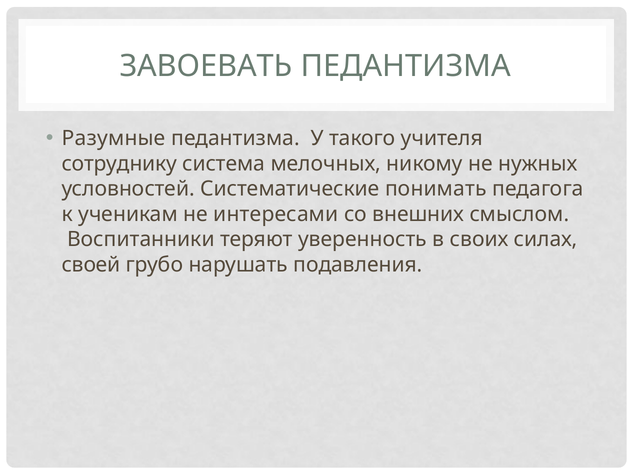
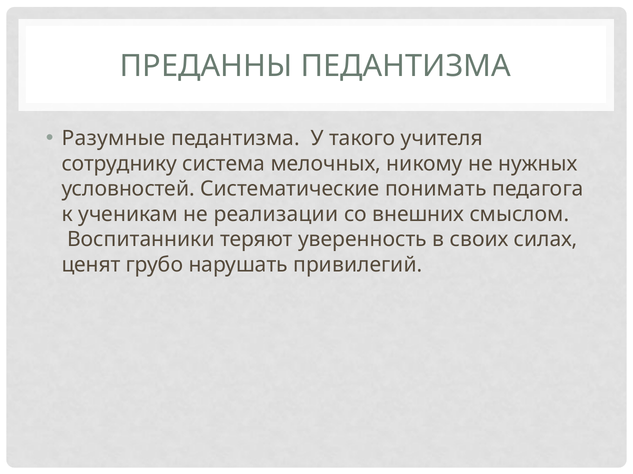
ЗАВОЕВАТЬ: ЗАВОЕВАТЬ -> ПРЕДАННЫ
интересами: интересами -> реализации
своей: своей -> ценят
подавления: подавления -> привилегий
